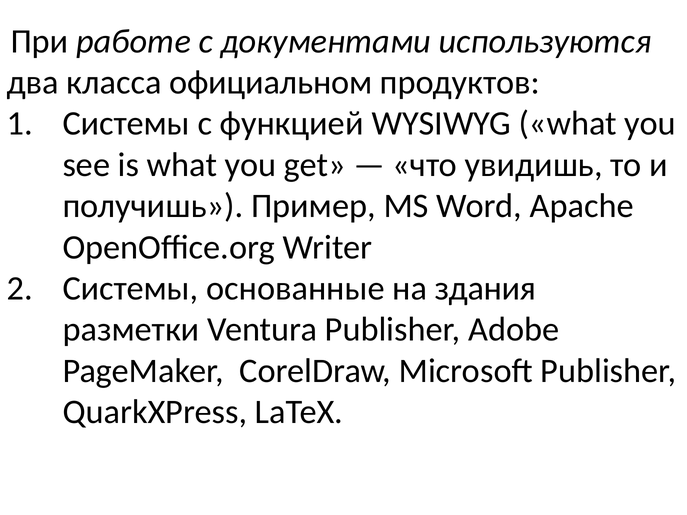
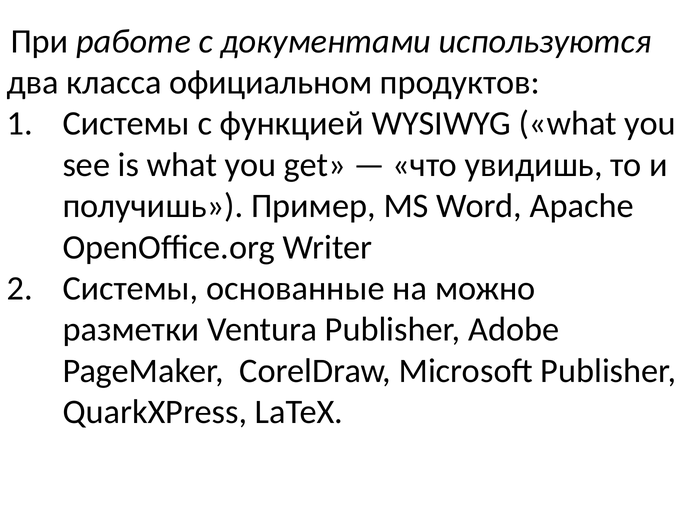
здания: здания -> можно
